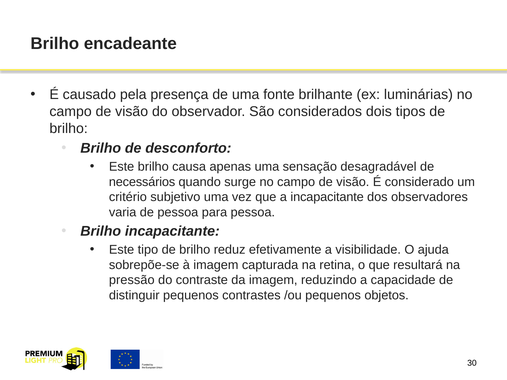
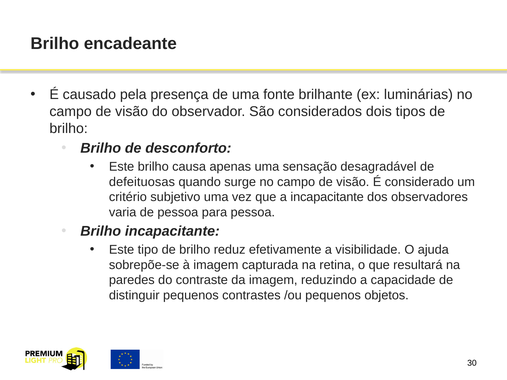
necessários: necessários -> defeituosas
pressão: pressão -> paredes
